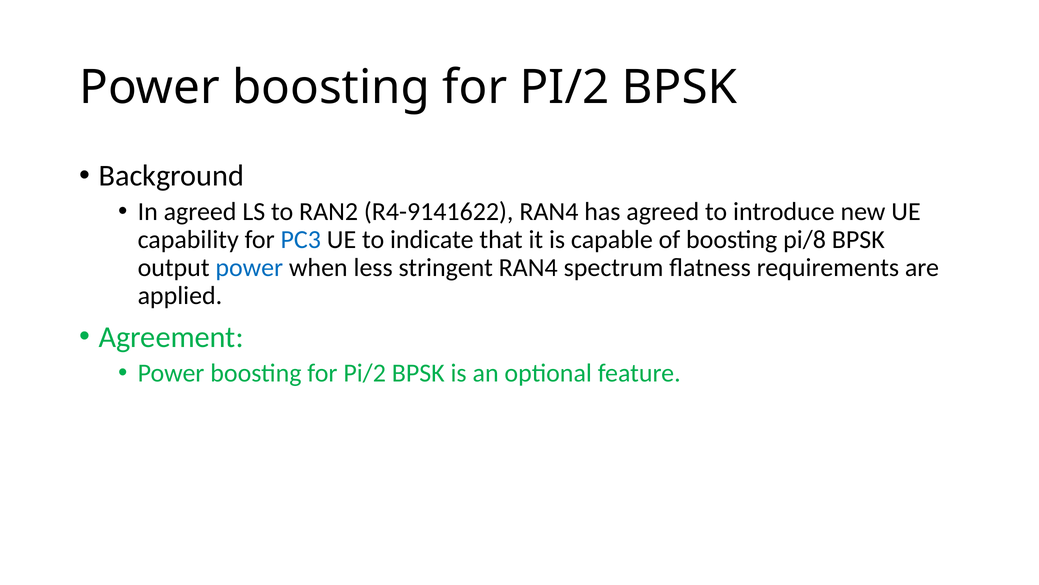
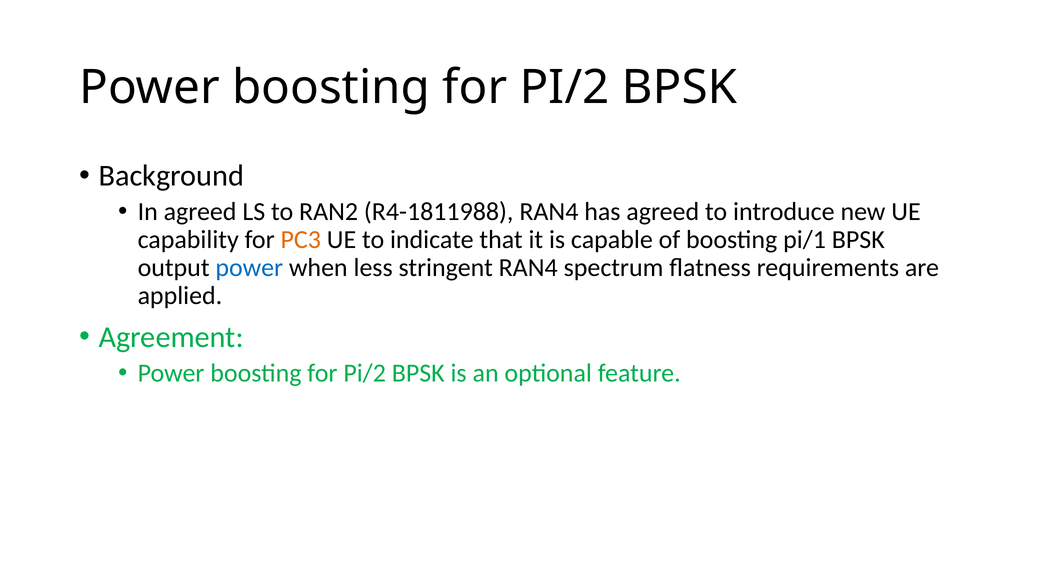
R4-9141622: R4-9141622 -> R4-1811988
PC3 colour: blue -> orange
pi/8: pi/8 -> pi/1
